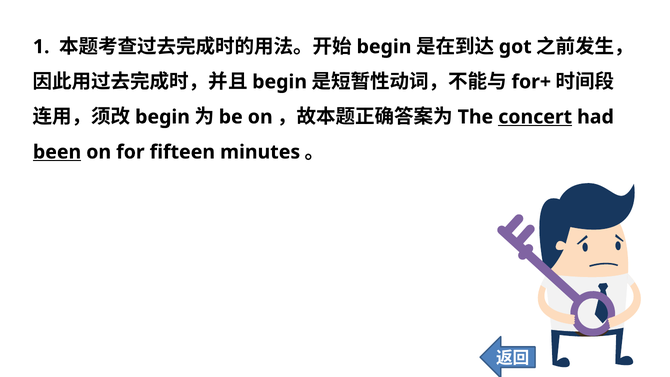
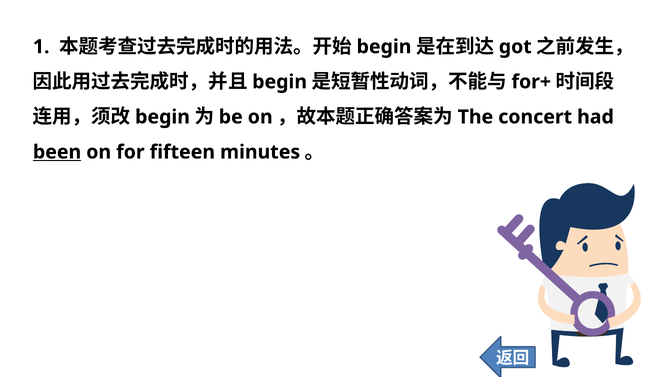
concert underline: present -> none
